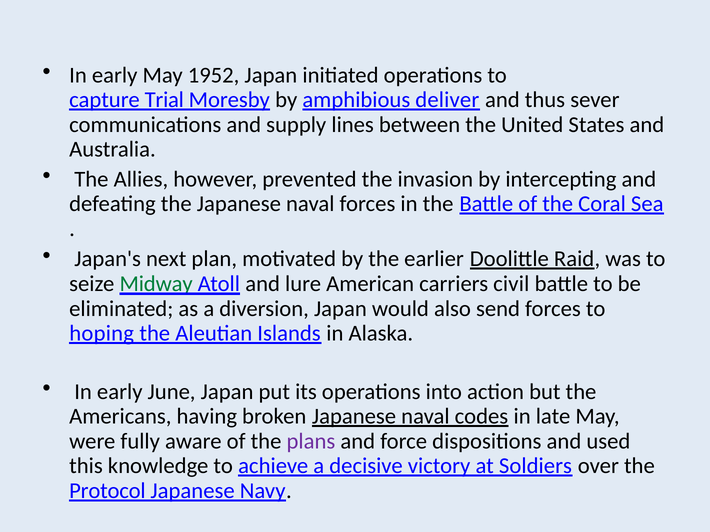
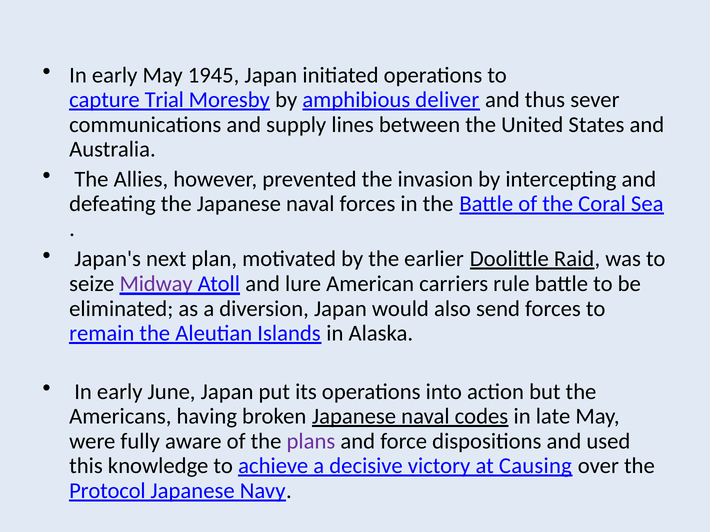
1952: 1952 -> 1945
Midway colour: green -> purple
civil: civil -> rule
hoping: hoping -> remain
Soldiers: Soldiers -> Causing
